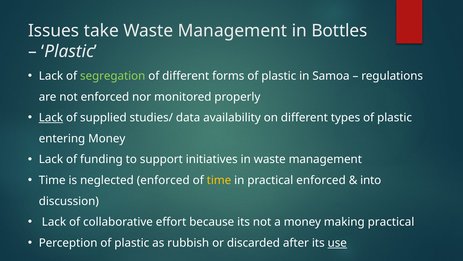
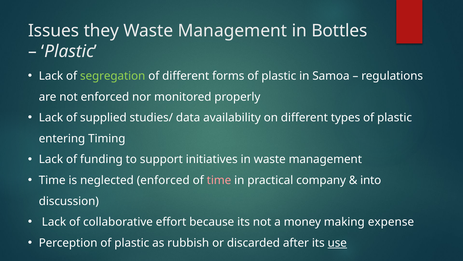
take: take -> they
Lack at (51, 117) underline: present -> none
entering Money: Money -> Timing
time at (219, 180) colour: yellow -> pink
practical enforced: enforced -> company
making practical: practical -> expense
